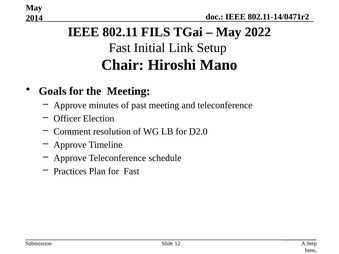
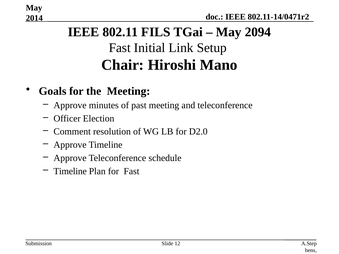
2022: 2022 -> 2094
Practices at (70, 171): Practices -> Timeline
